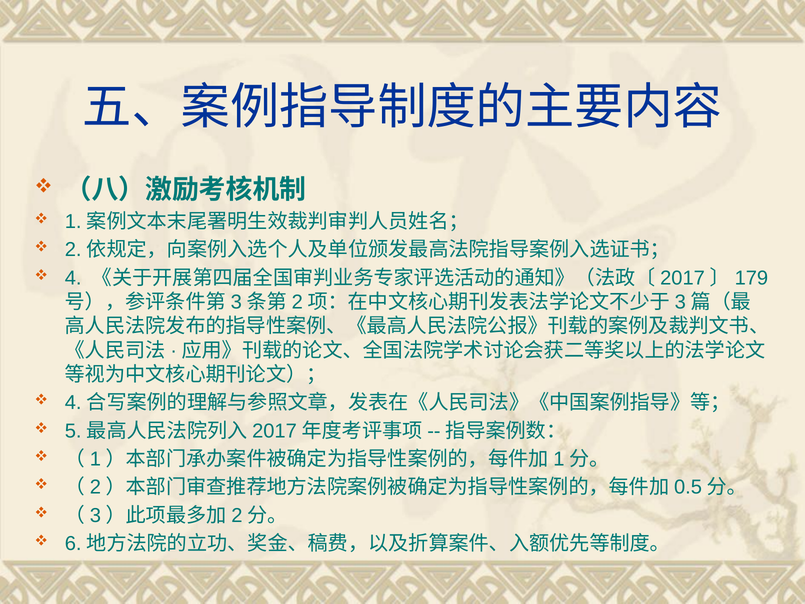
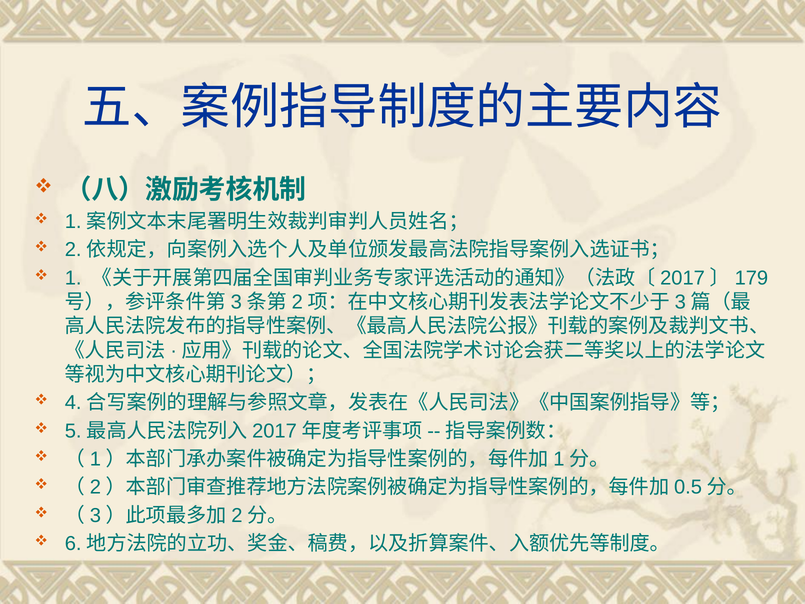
4: 4 -> 1
